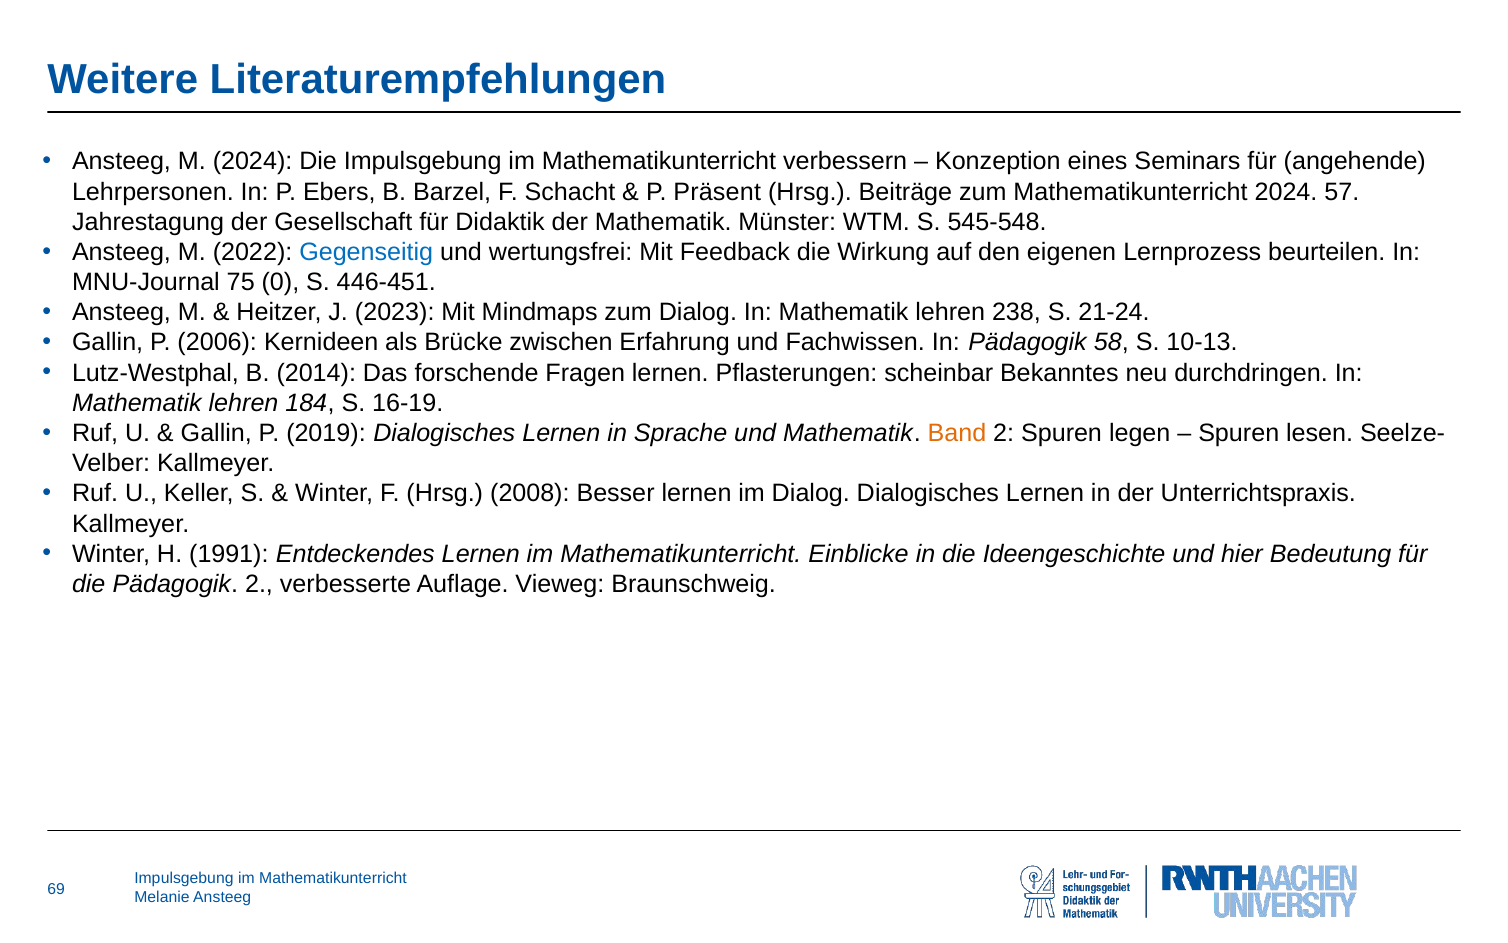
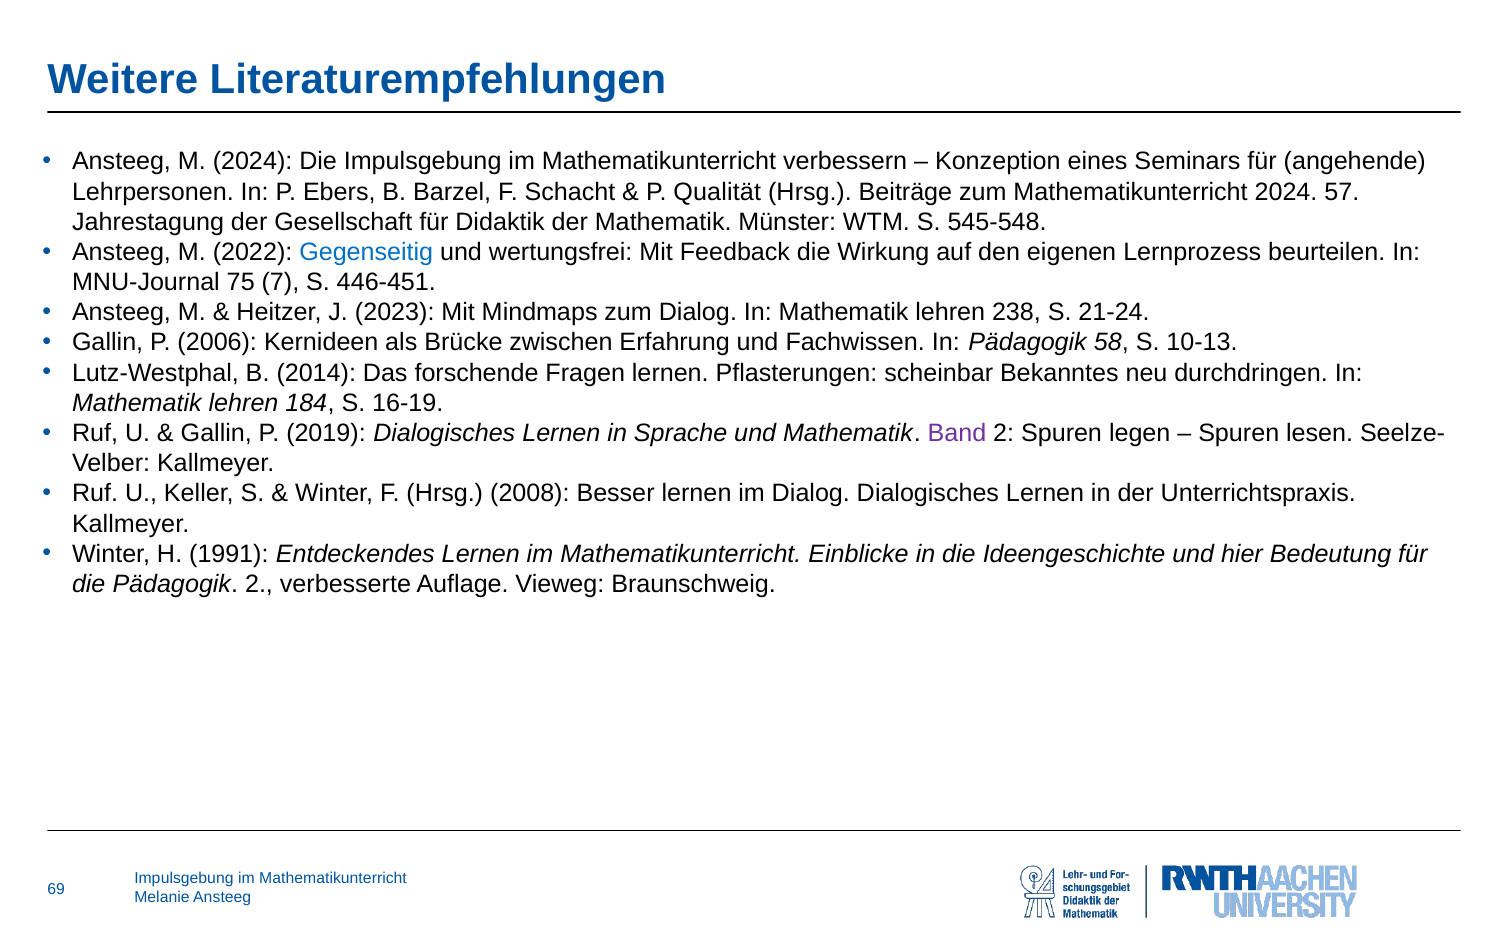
Präsent: Präsent -> Qualität
0: 0 -> 7
Band colour: orange -> purple
